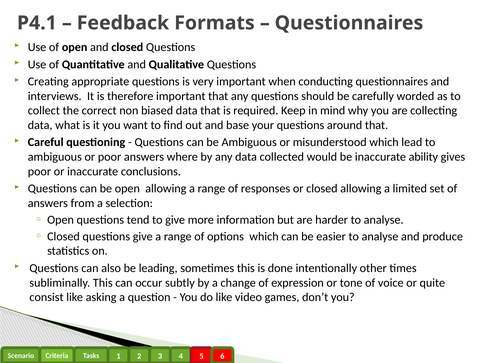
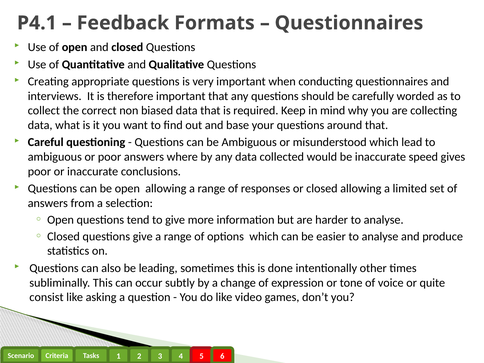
ability: ability -> speed
